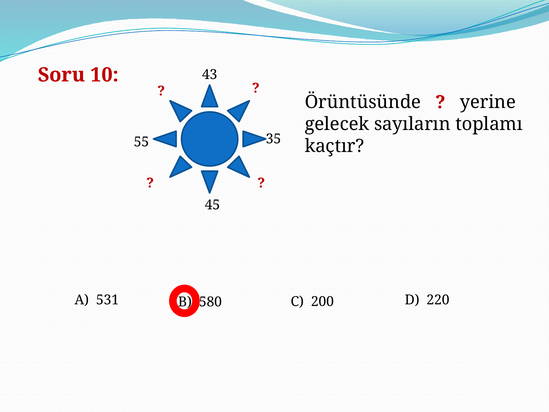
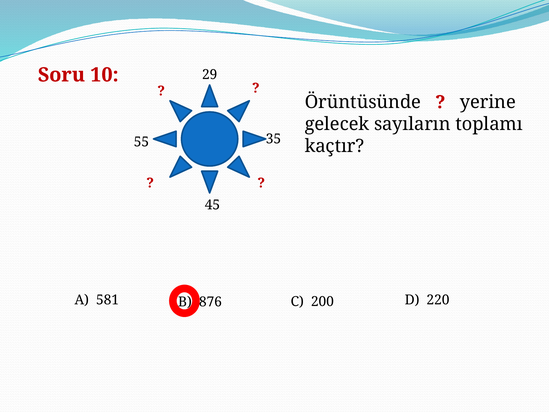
43: 43 -> 29
531: 531 -> 581
580: 580 -> 876
